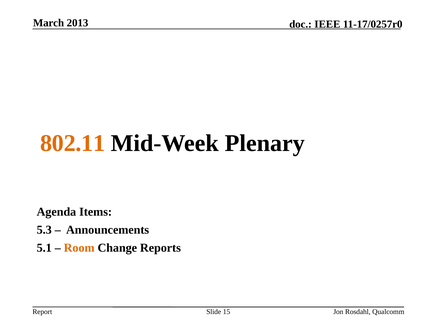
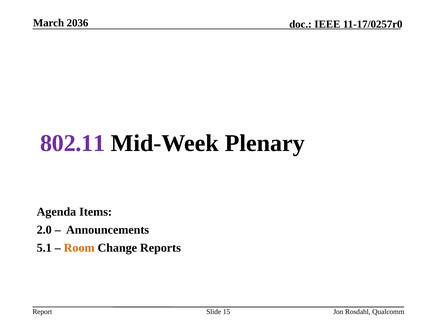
2013: 2013 -> 2036
802.11 colour: orange -> purple
5.3: 5.3 -> 2.0
